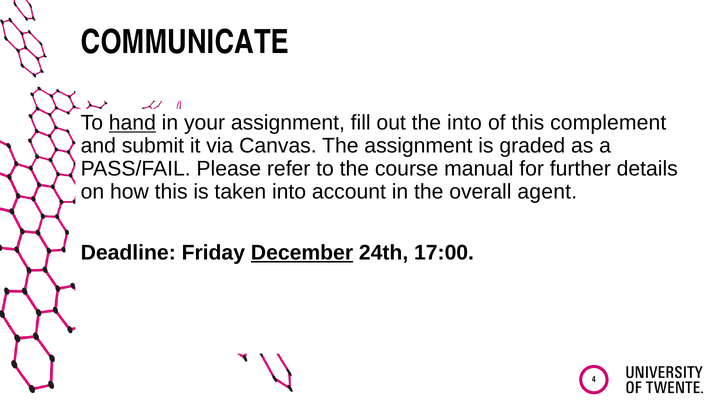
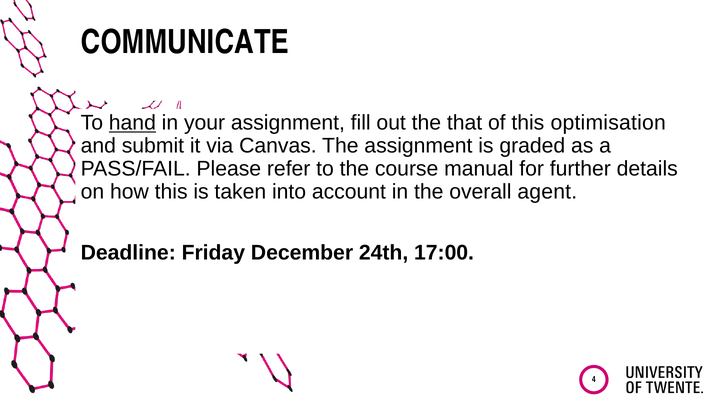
the into: into -> that
complement: complement -> optimisation
December underline: present -> none
